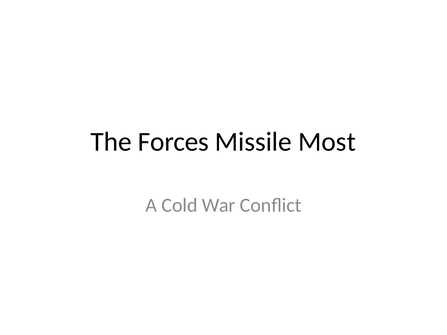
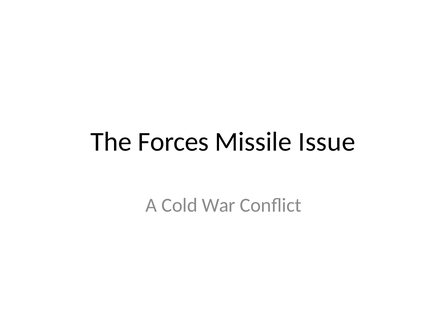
Most: Most -> Issue
